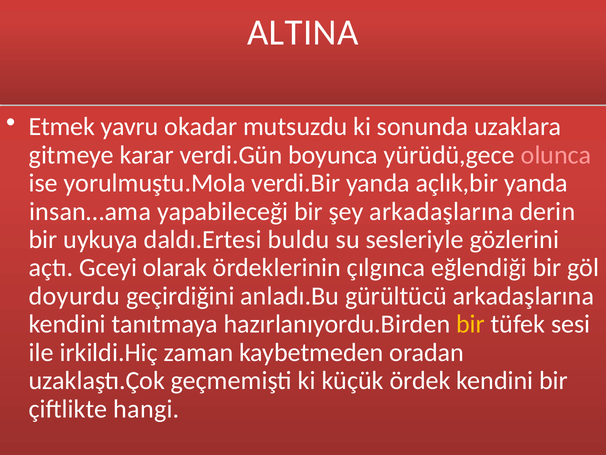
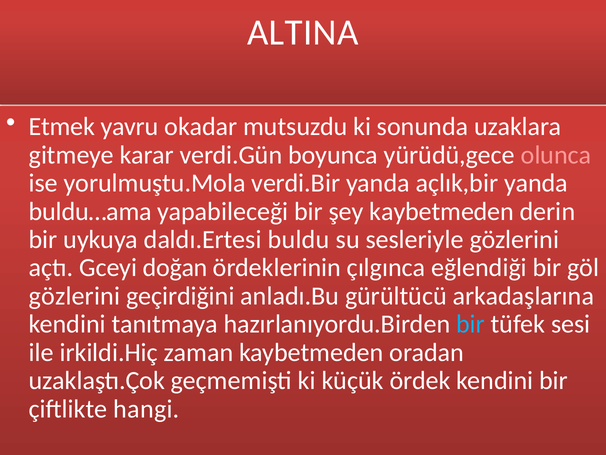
insan…ama: insan…ama -> buldu…ama
şey arkadaşlarına: arkadaşlarına -> kaybetmeden
olarak: olarak -> doğan
doyurdu at (74, 296): doyurdu -> gözlerini
bir at (470, 324) colour: yellow -> light blue
